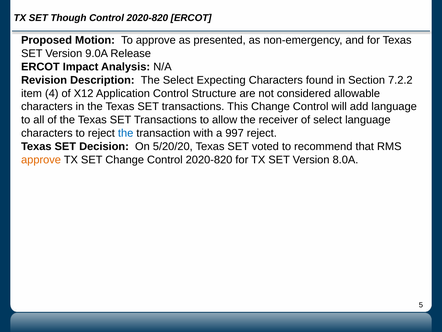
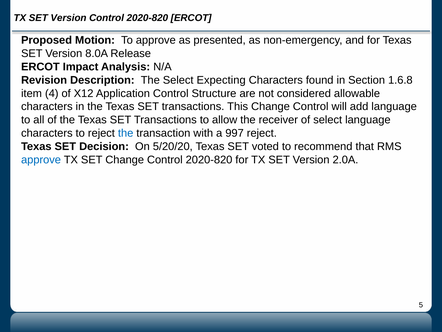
Though at (69, 18): Though -> Version
9.0A: 9.0A -> 8.0A
7.2.2: 7.2.2 -> 1.6.8
approve at (41, 160) colour: orange -> blue
8.0A: 8.0A -> 2.0A
